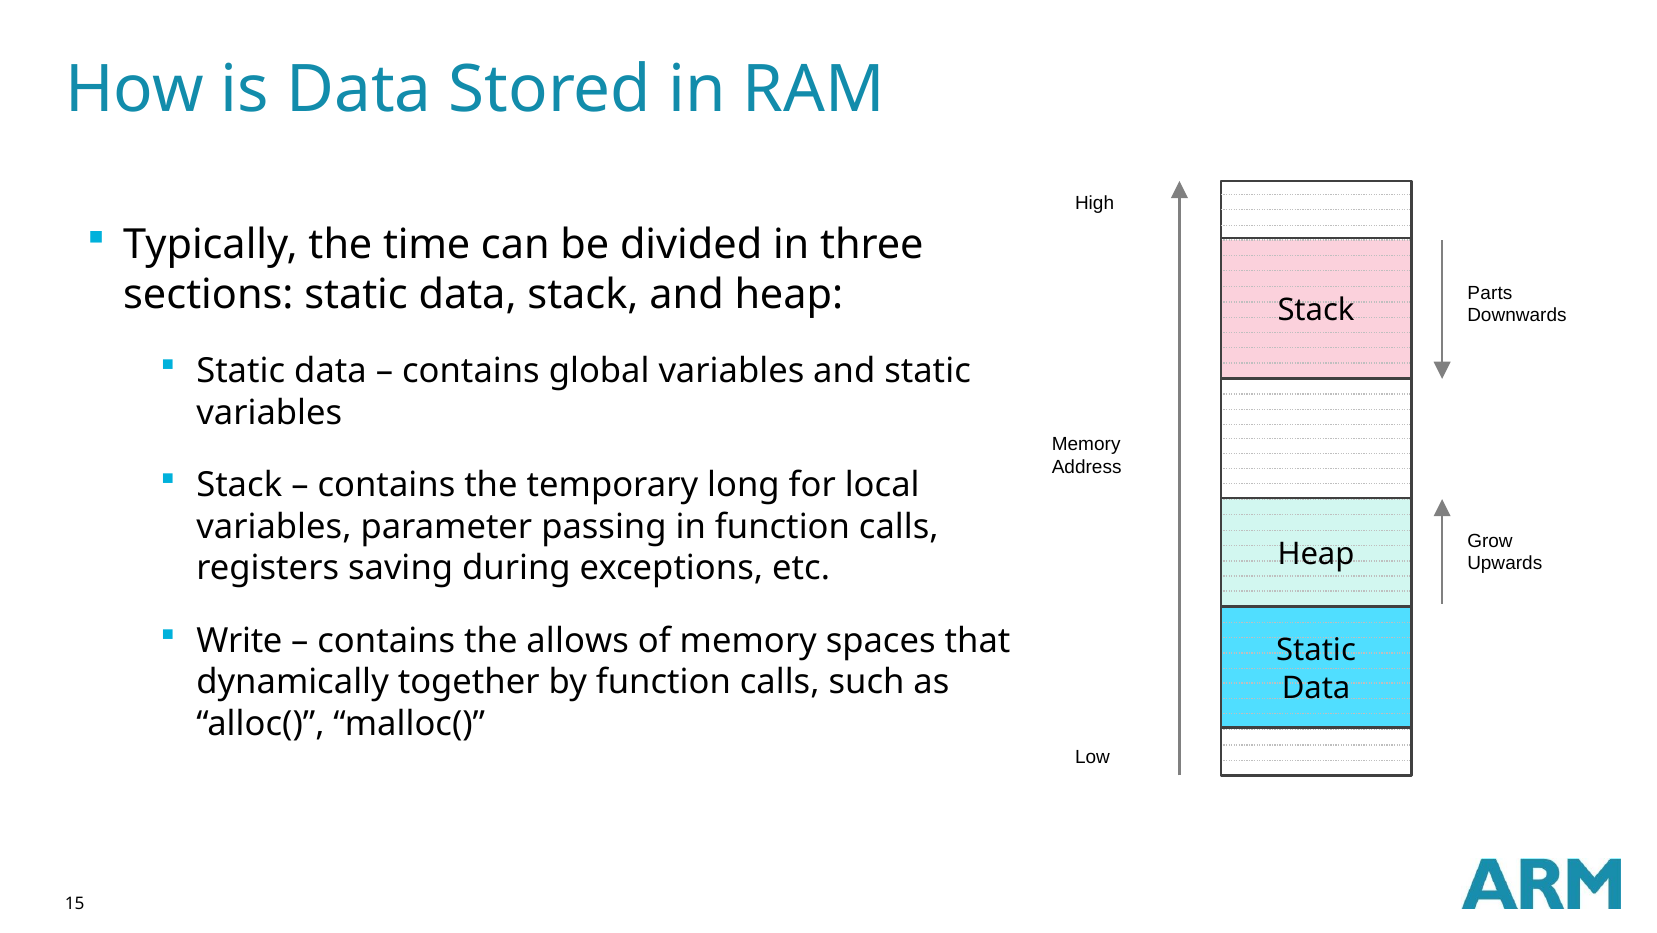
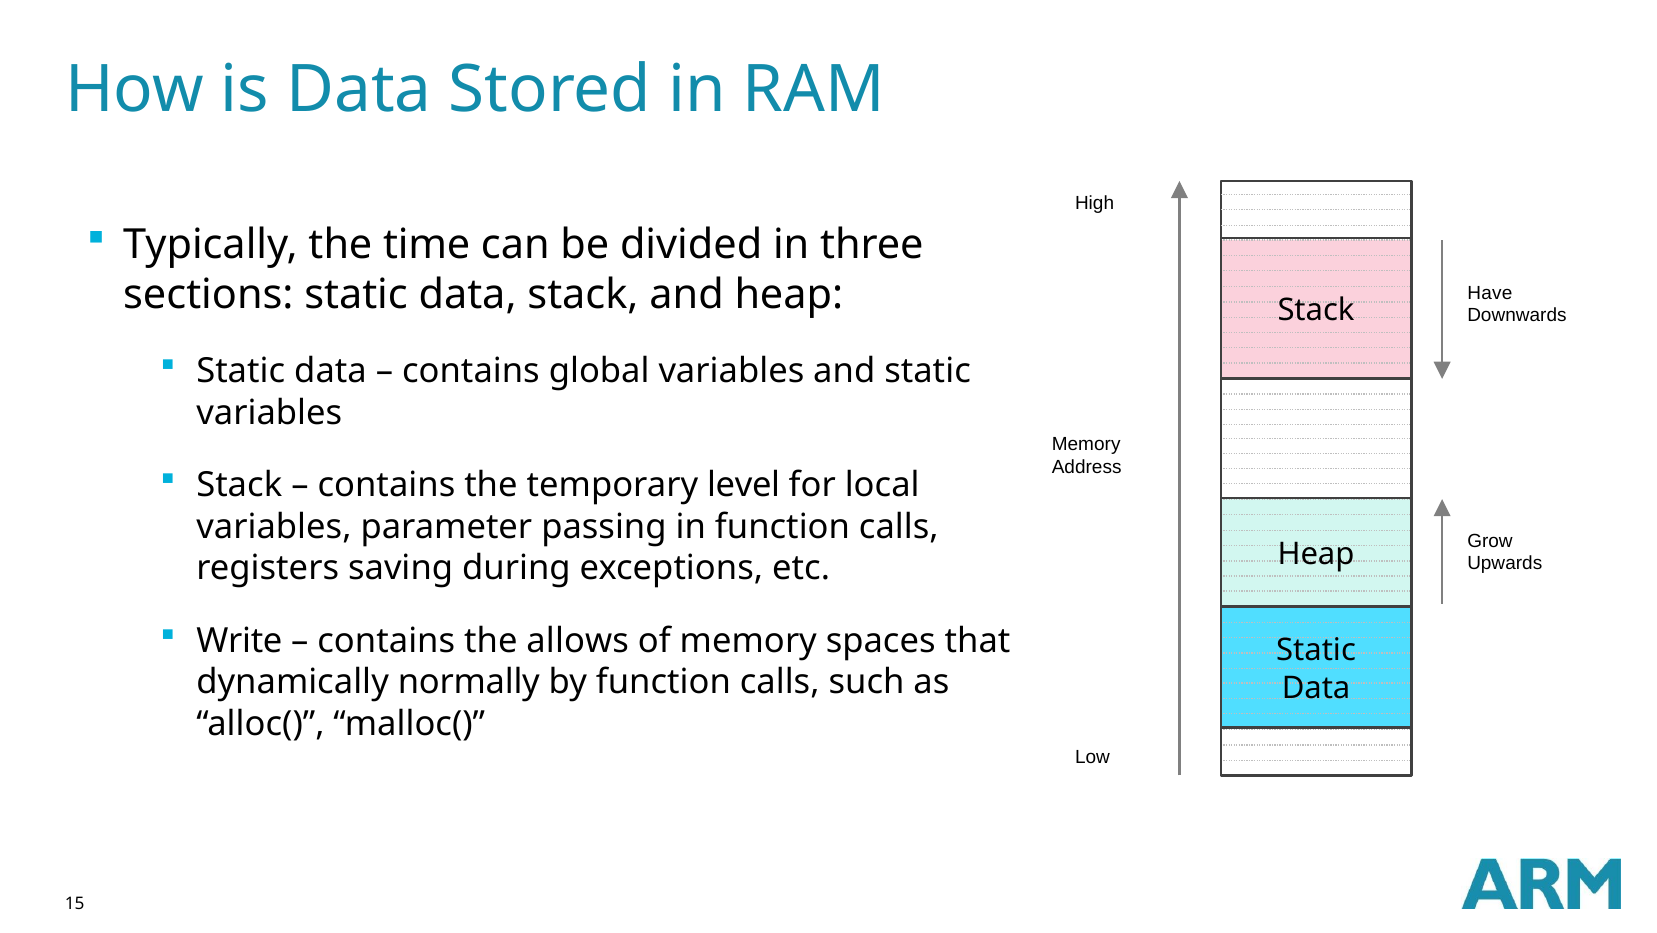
Parts: Parts -> Have
long: long -> level
together: together -> normally
